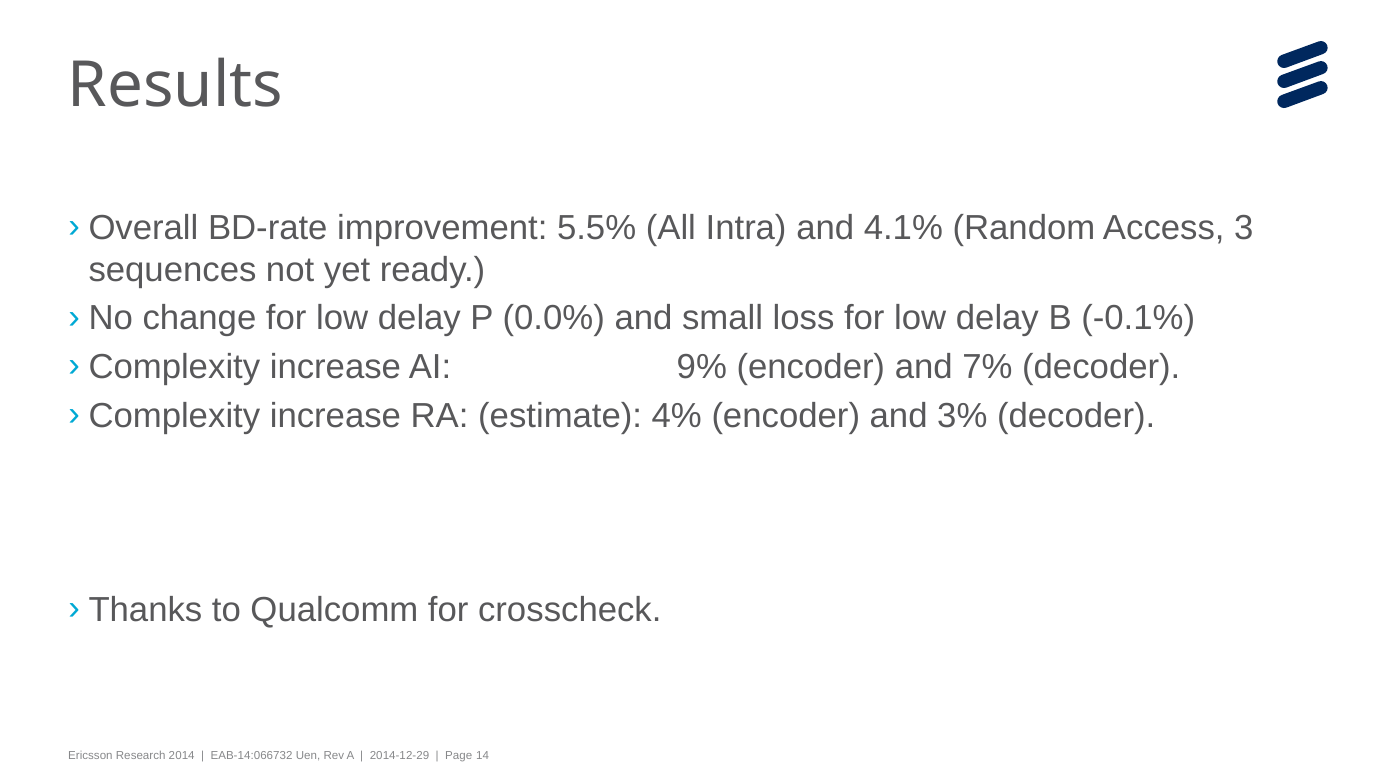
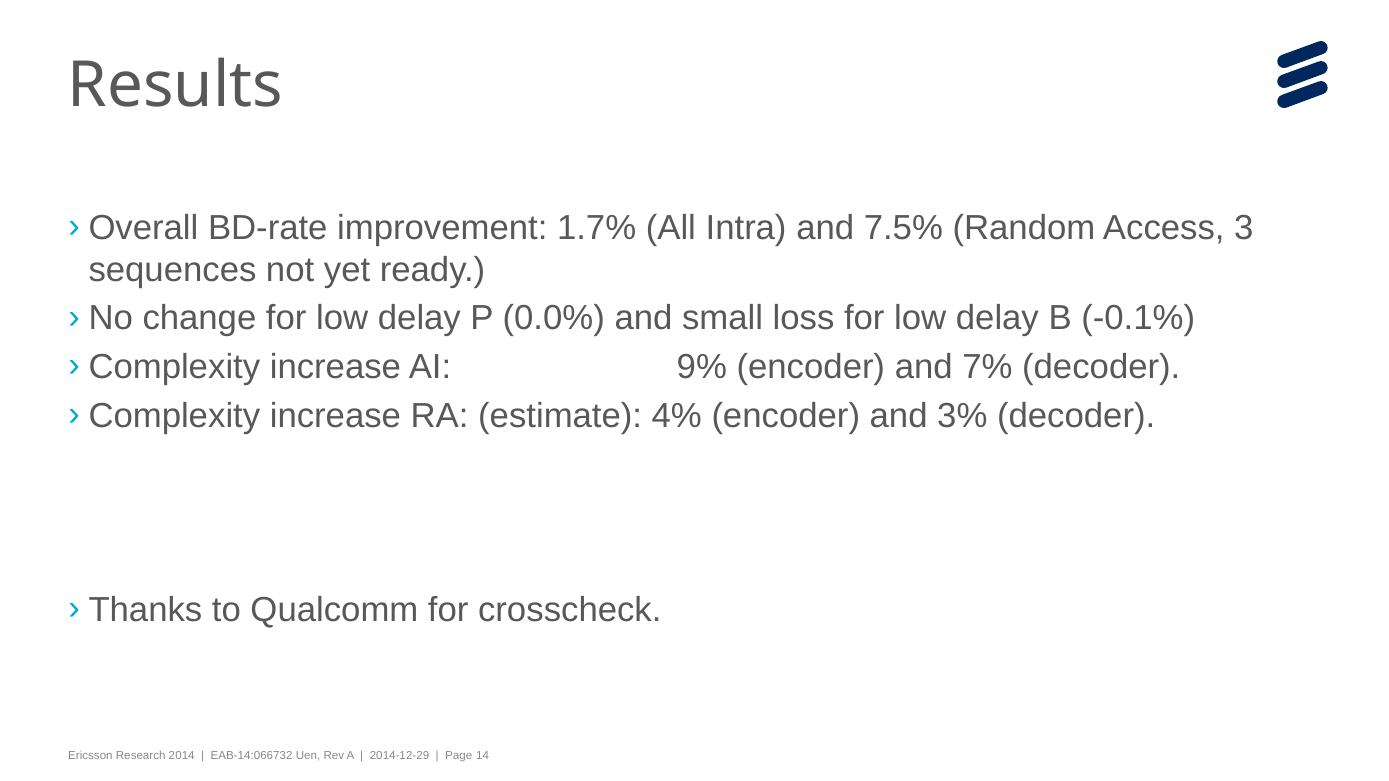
5.5%: 5.5% -> 1.7%
4.1%: 4.1% -> 7.5%
